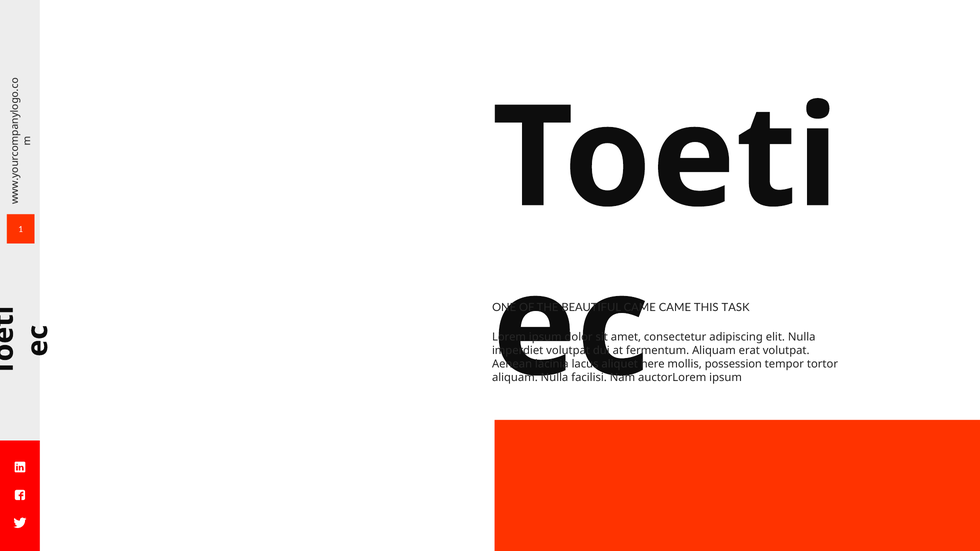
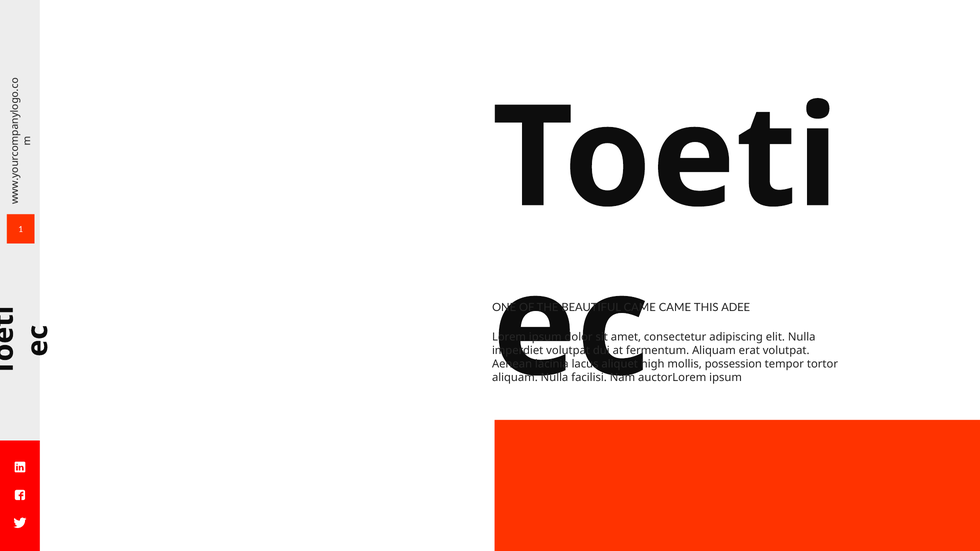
TASK: TASK -> ADEE
here: here -> high
